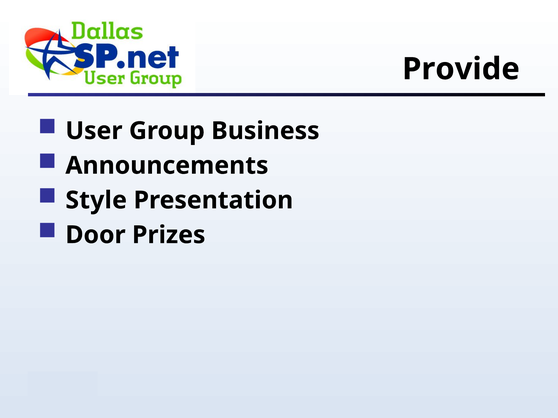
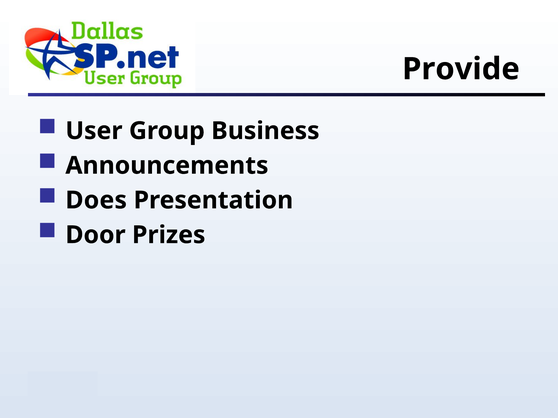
Style: Style -> Does
